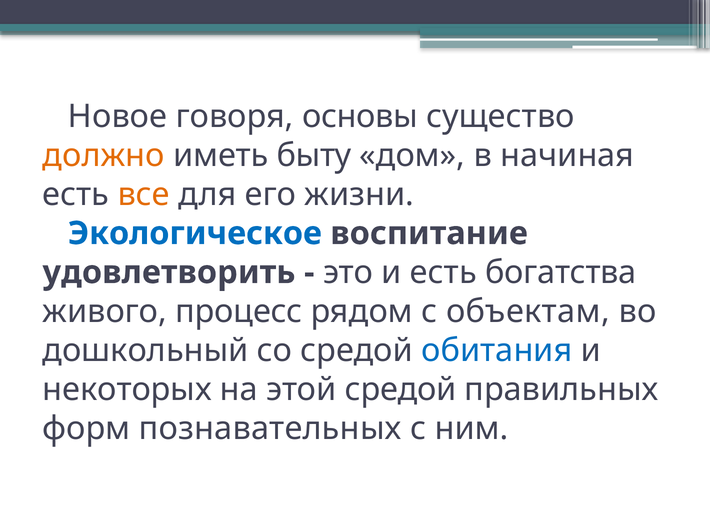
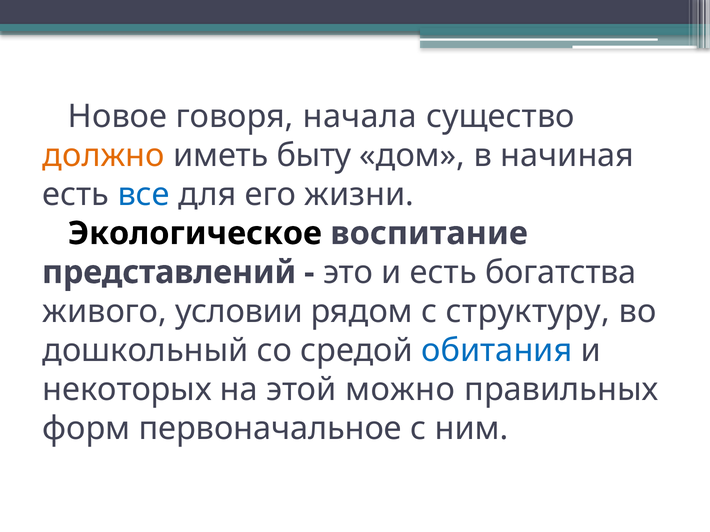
основы: основы -> начала
все colour: orange -> blue
Экологическое colour: blue -> black
удовлетворить: удовлетворить -> представлений
процесс: процесс -> условии
объектам: объектам -> структуру
этой средой: средой -> можно
познавательных: познавательных -> первоначальное
